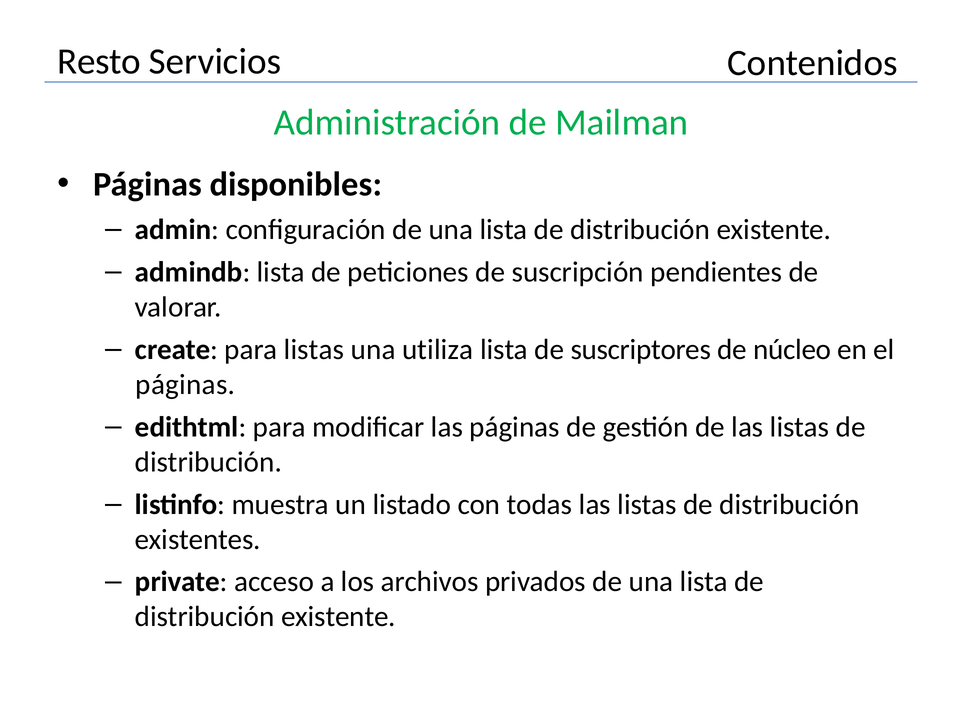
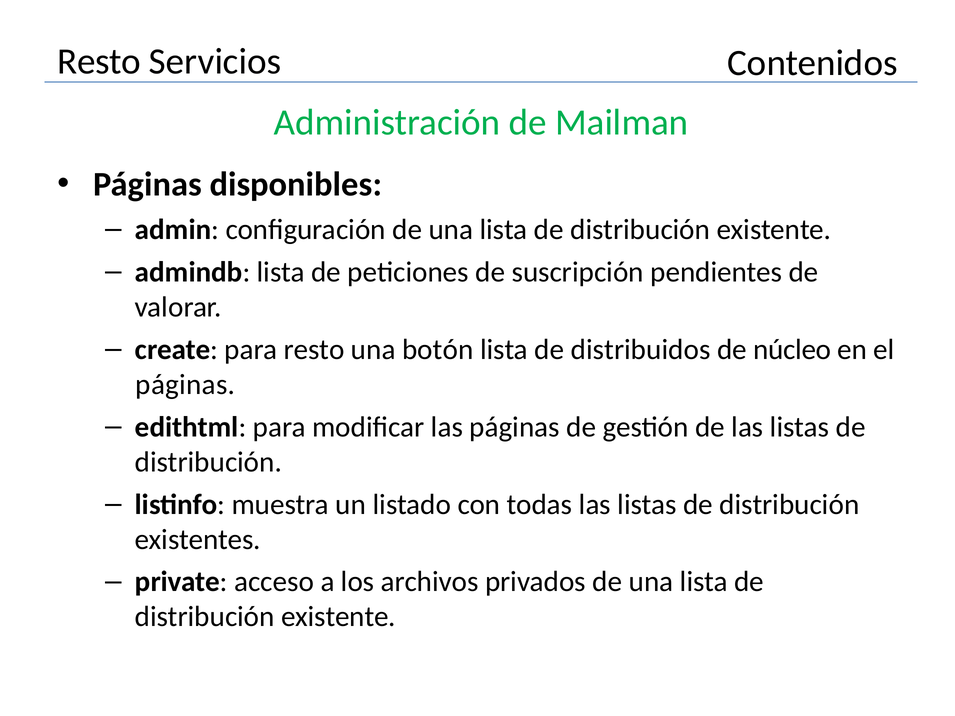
para listas: listas -> resto
utiliza: utiliza -> botón
suscriptores: suscriptores -> distribuidos
